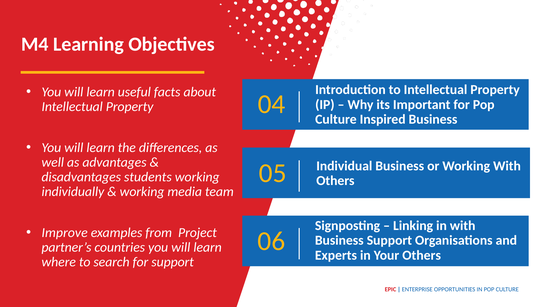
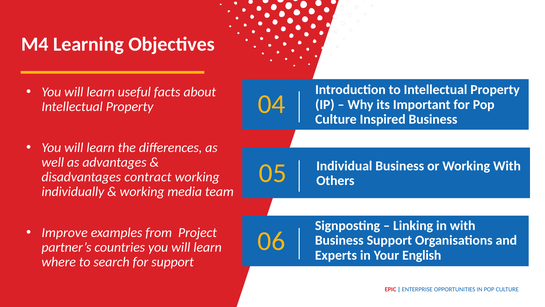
students: students -> contract
Your Others: Others -> English
